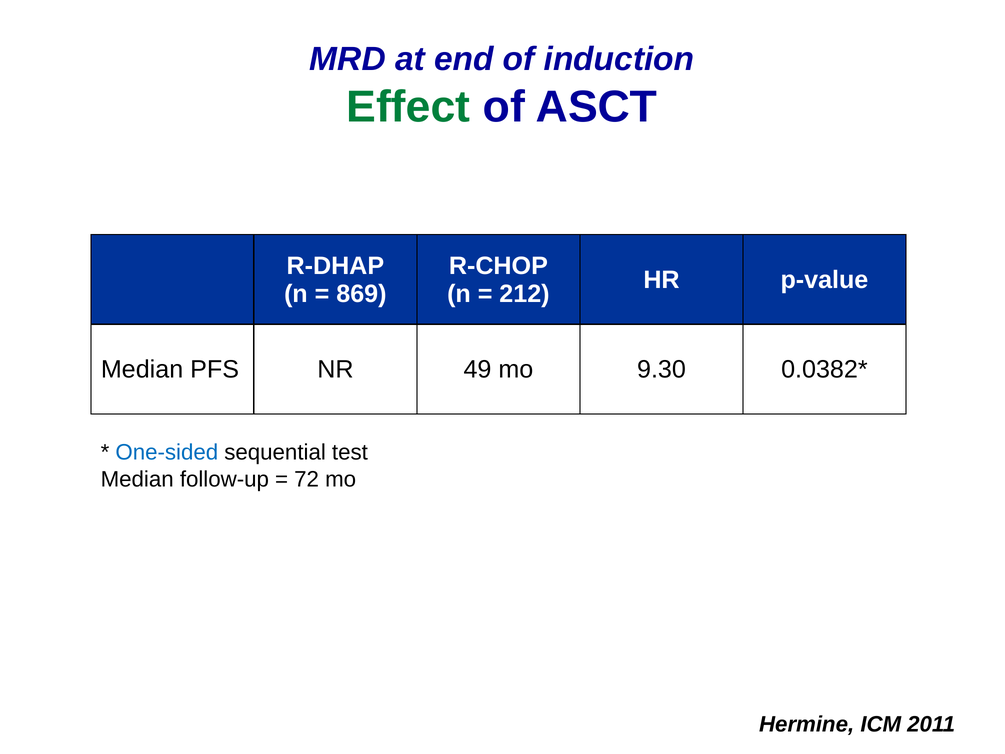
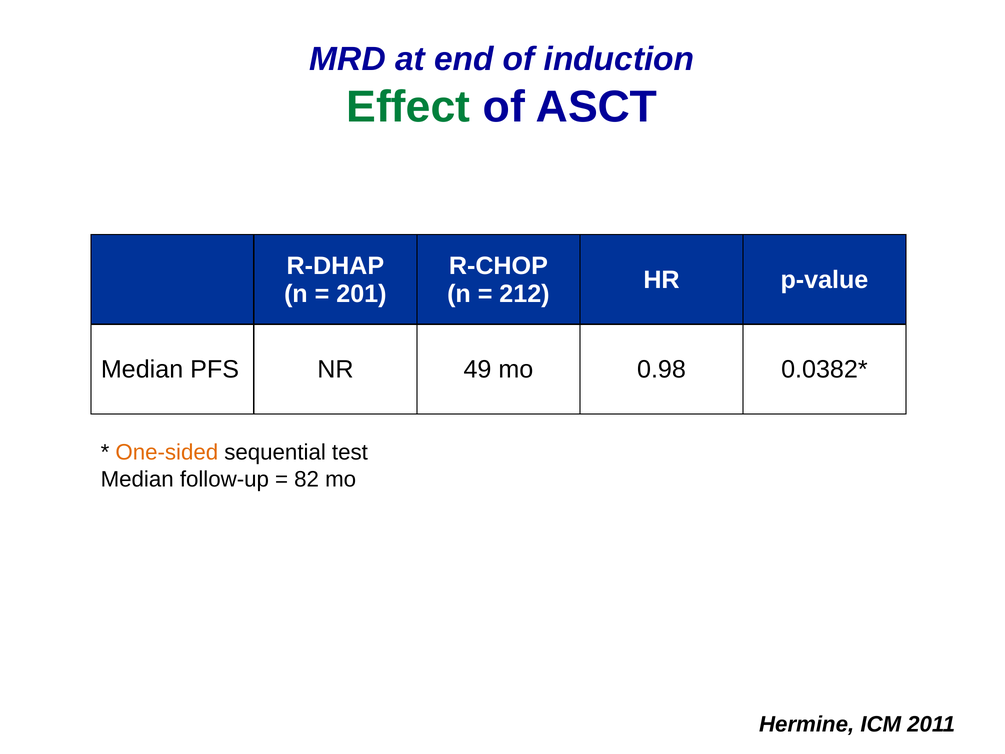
869: 869 -> 201
9.30: 9.30 -> 0.98
One-sided colour: blue -> orange
72: 72 -> 82
